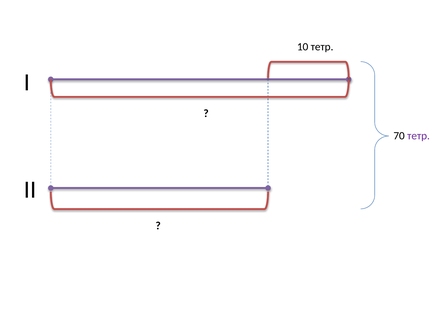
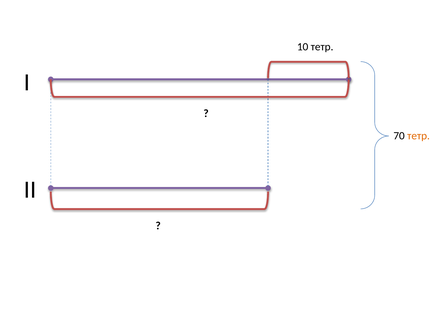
тетр at (418, 136) colour: purple -> orange
